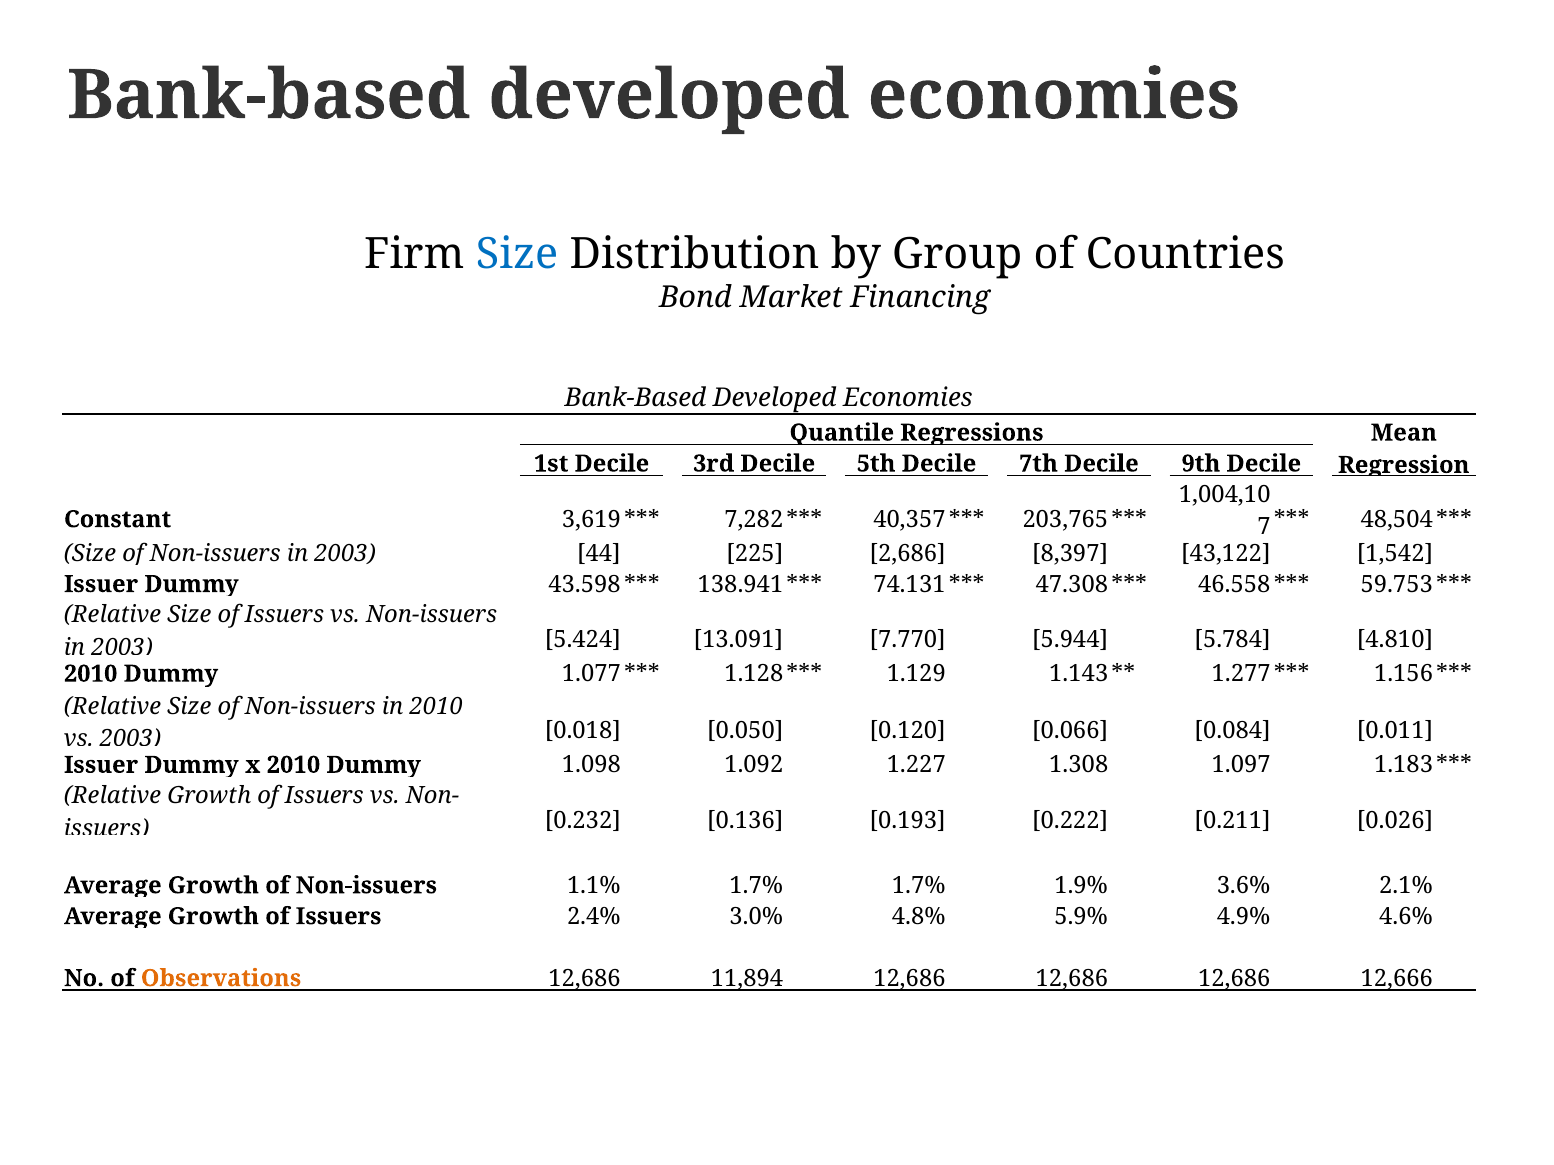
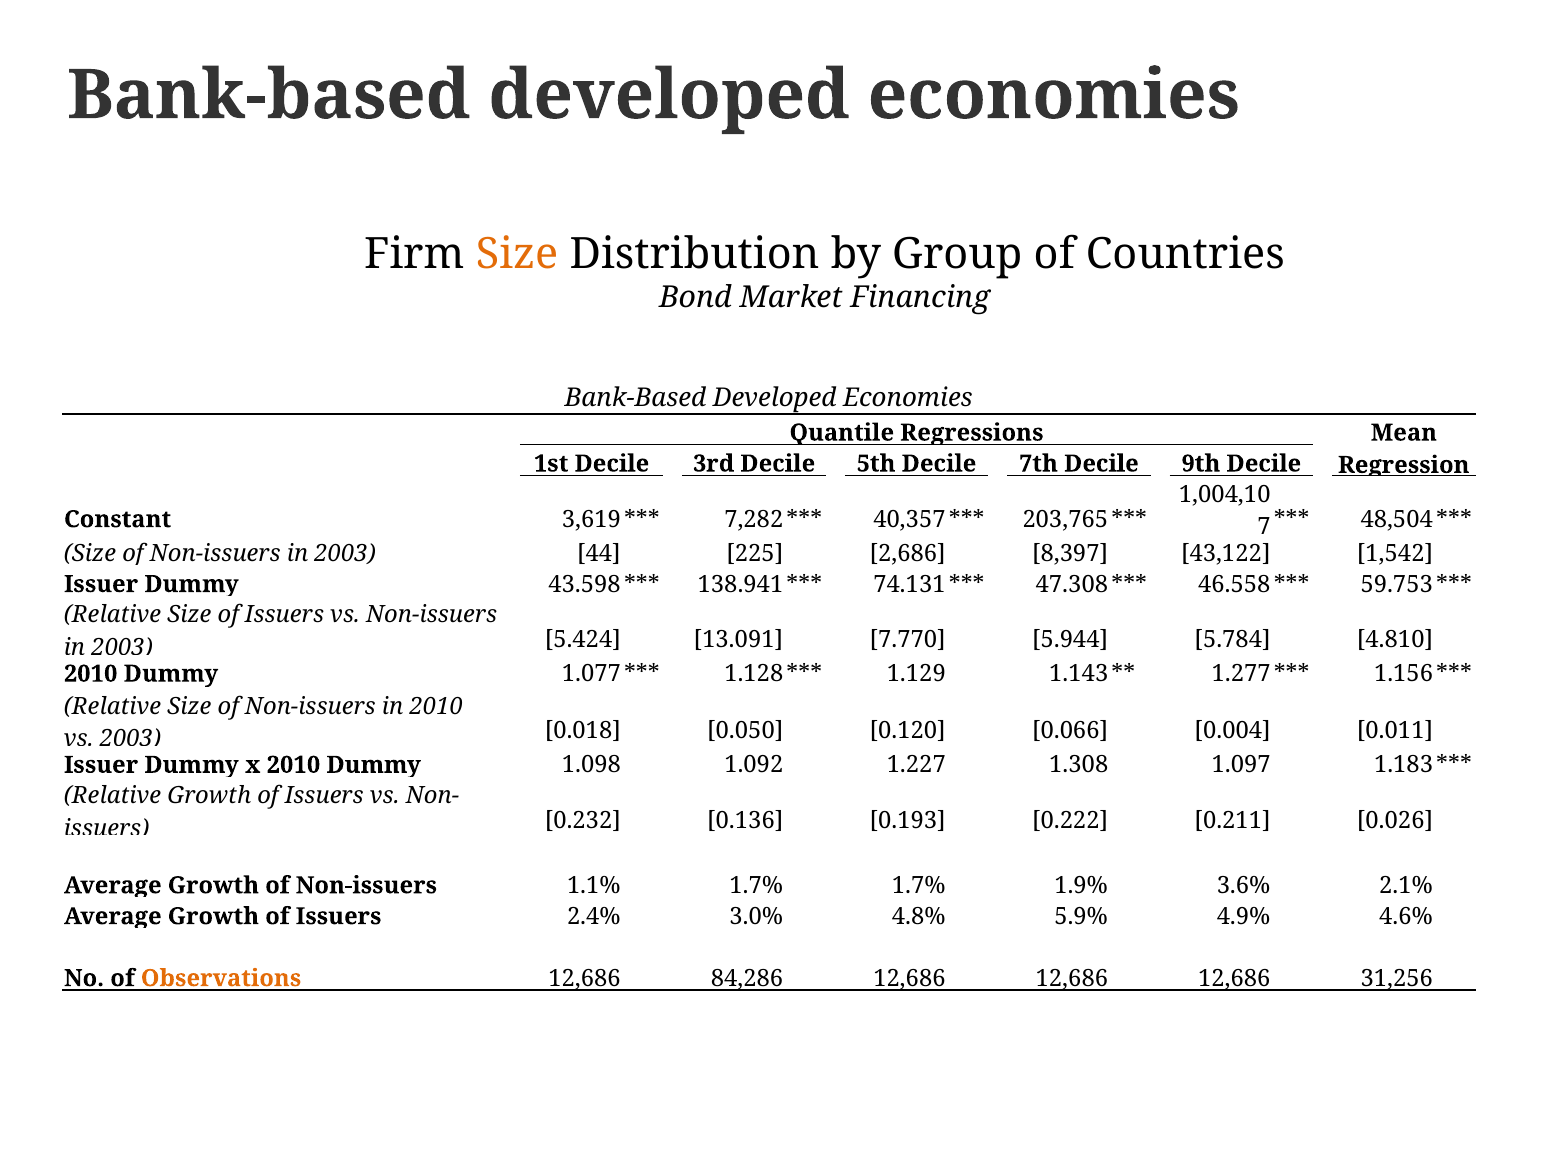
Size at (517, 254) colour: blue -> orange
0.084: 0.084 -> 0.004
11,894: 11,894 -> 84,286
12,666: 12,666 -> 31,256
